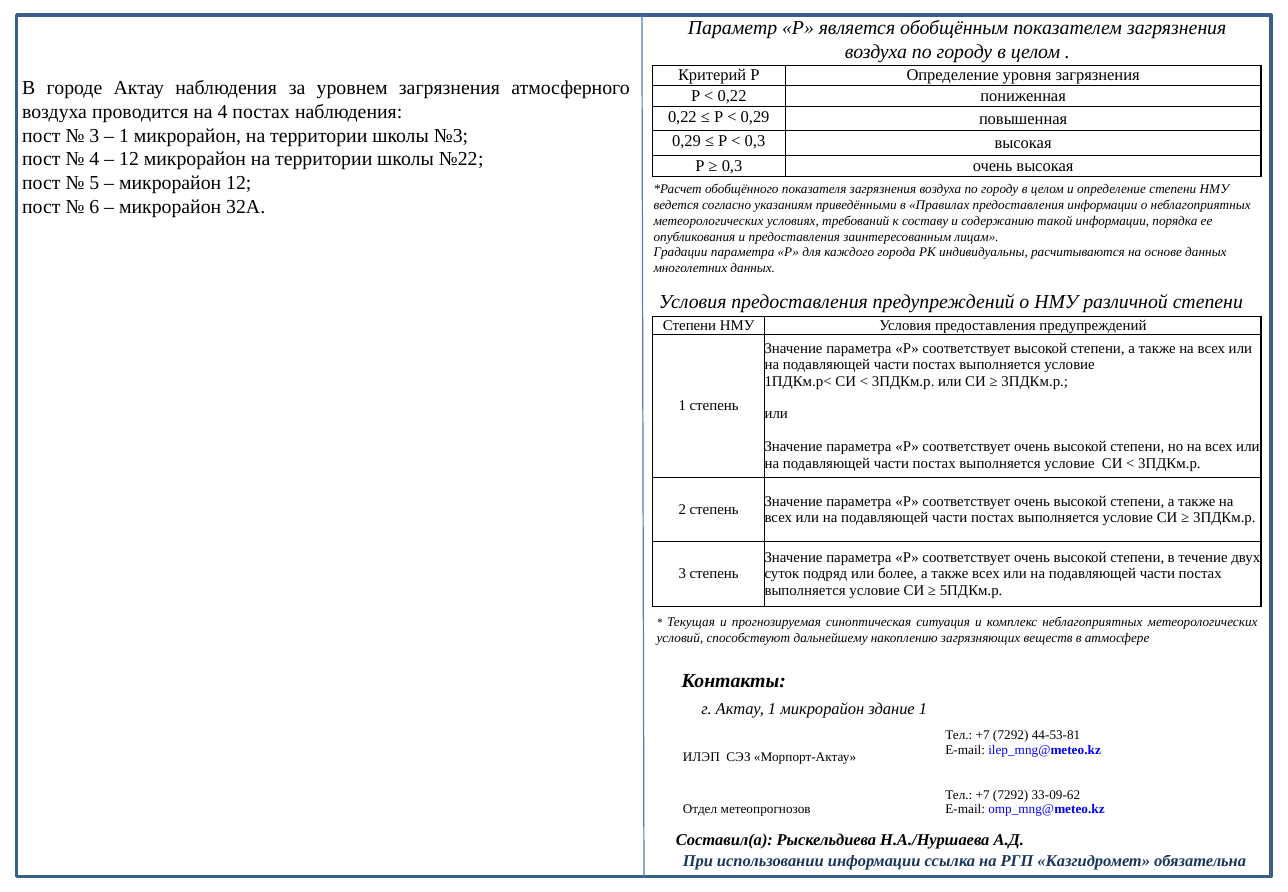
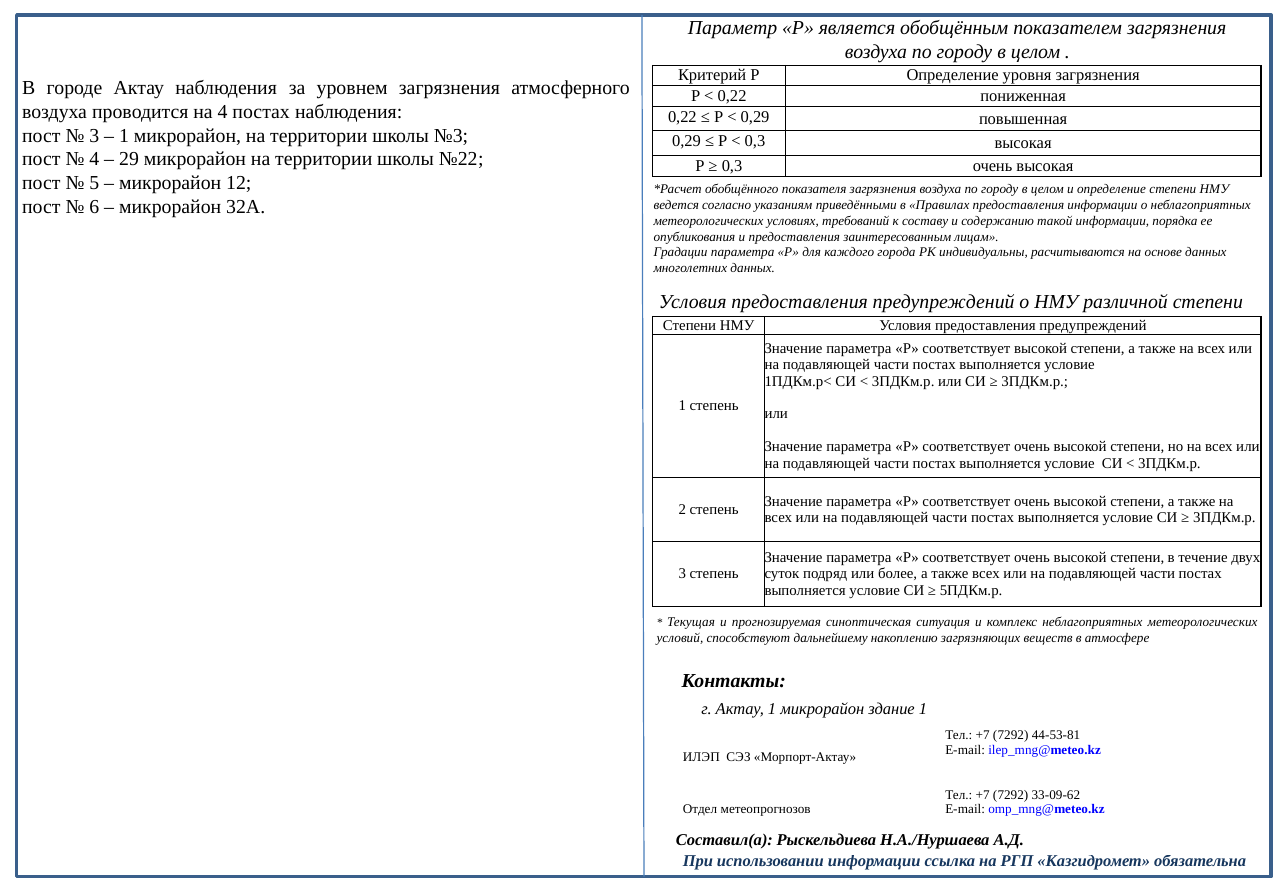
12 at (129, 159): 12 -> 29
